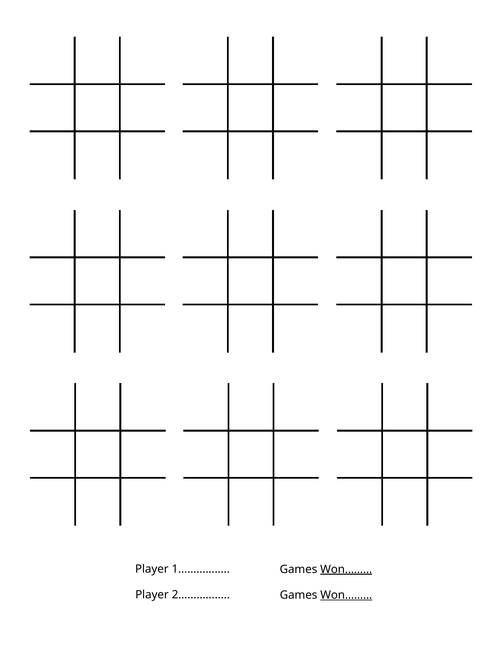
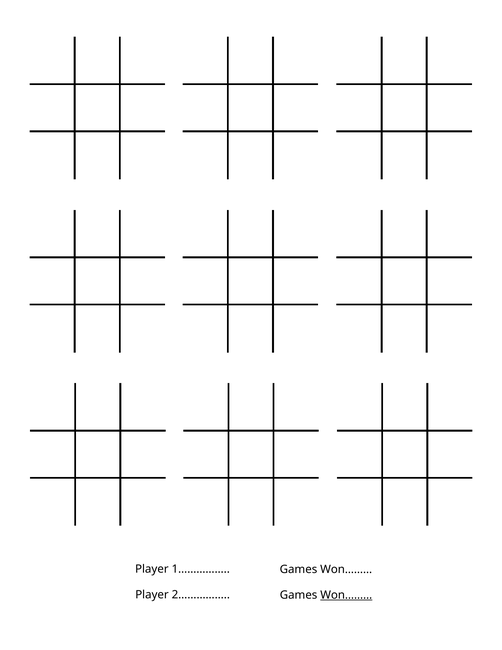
Won……… at (346, 569) underline: present -> none
